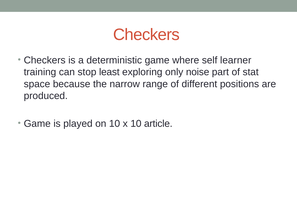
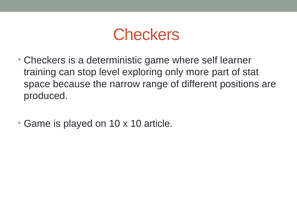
least: least -> level
noise: noise -> more
